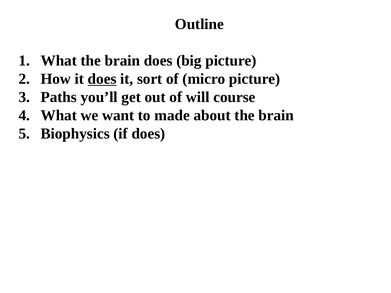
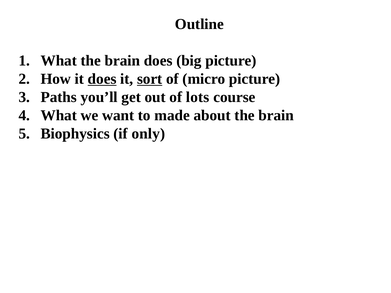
sort underline: none -> present
will: will -> lots
if does: does -> only
